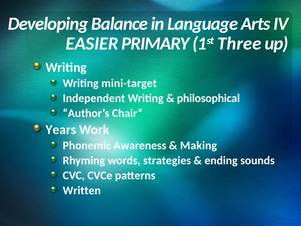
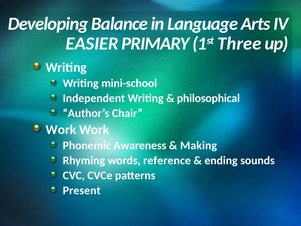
mini-target: mini-target -> mini-school
Years at (61, 129): Years -> Work
strategies: strategies -> reference
Written: Written -> Present
